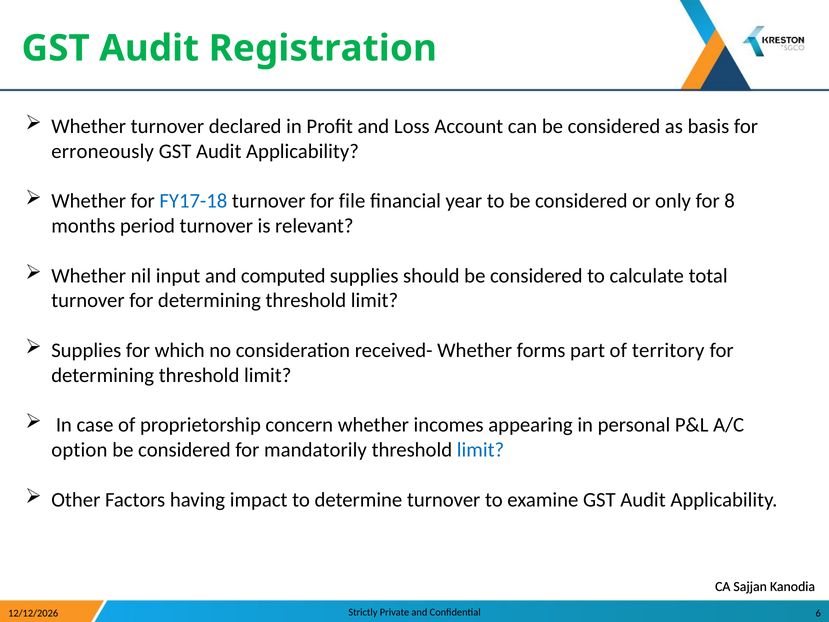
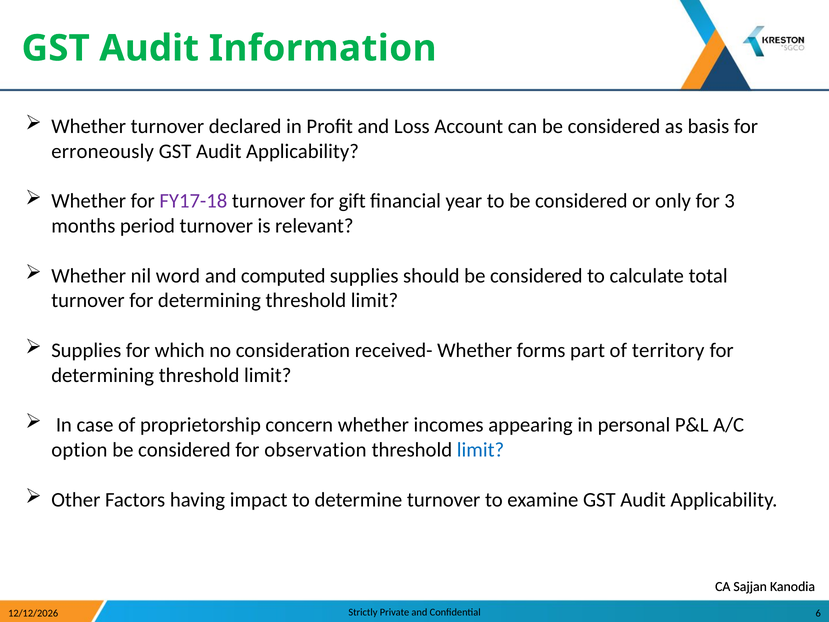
Registration: Registration -> Information
FY17-18 colour: blue -> purple
file: file -> gift
8: 8 -> 3
input: input -> word
mandatorily: mandatorily -> observation
